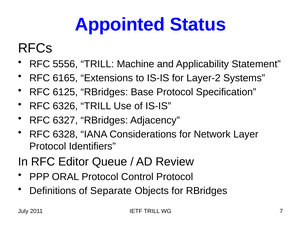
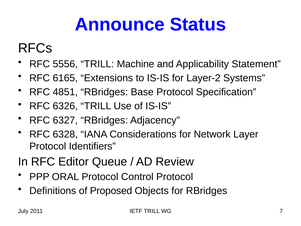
Appointed: Appointed -> Announce
6125: 6125 -> 4851
Separate: Separate -> Proposed
